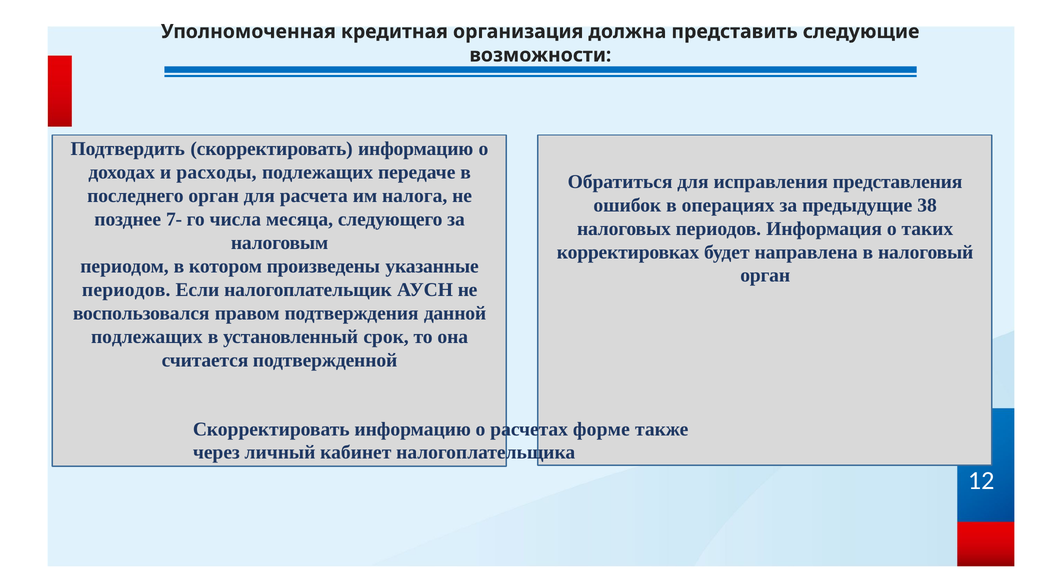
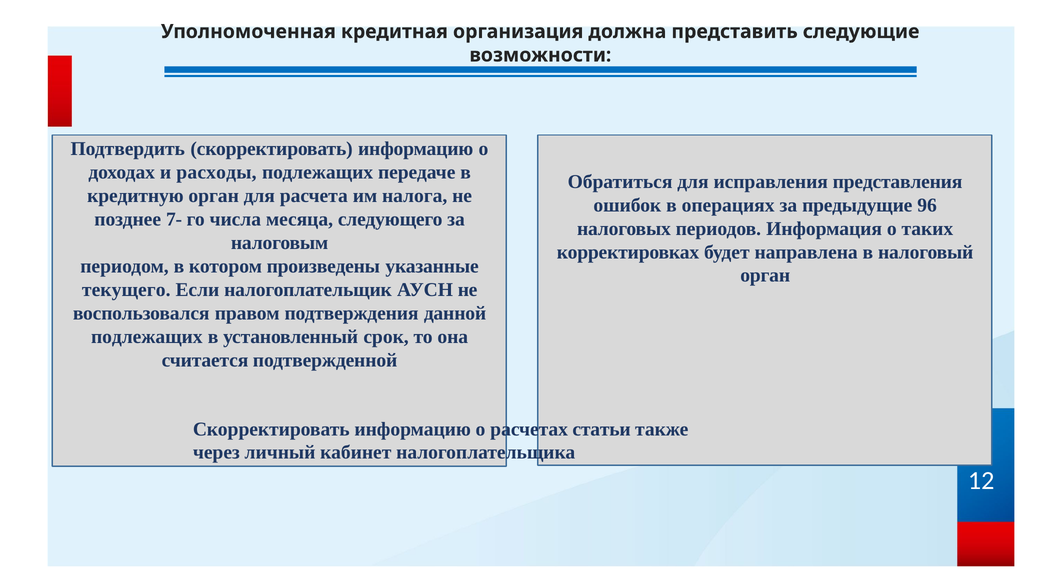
последнего: последнего -> кредитную
38: 38 -> 96
периодов at (126, 290): периодов -> текущего
форме: форме -> статьи
